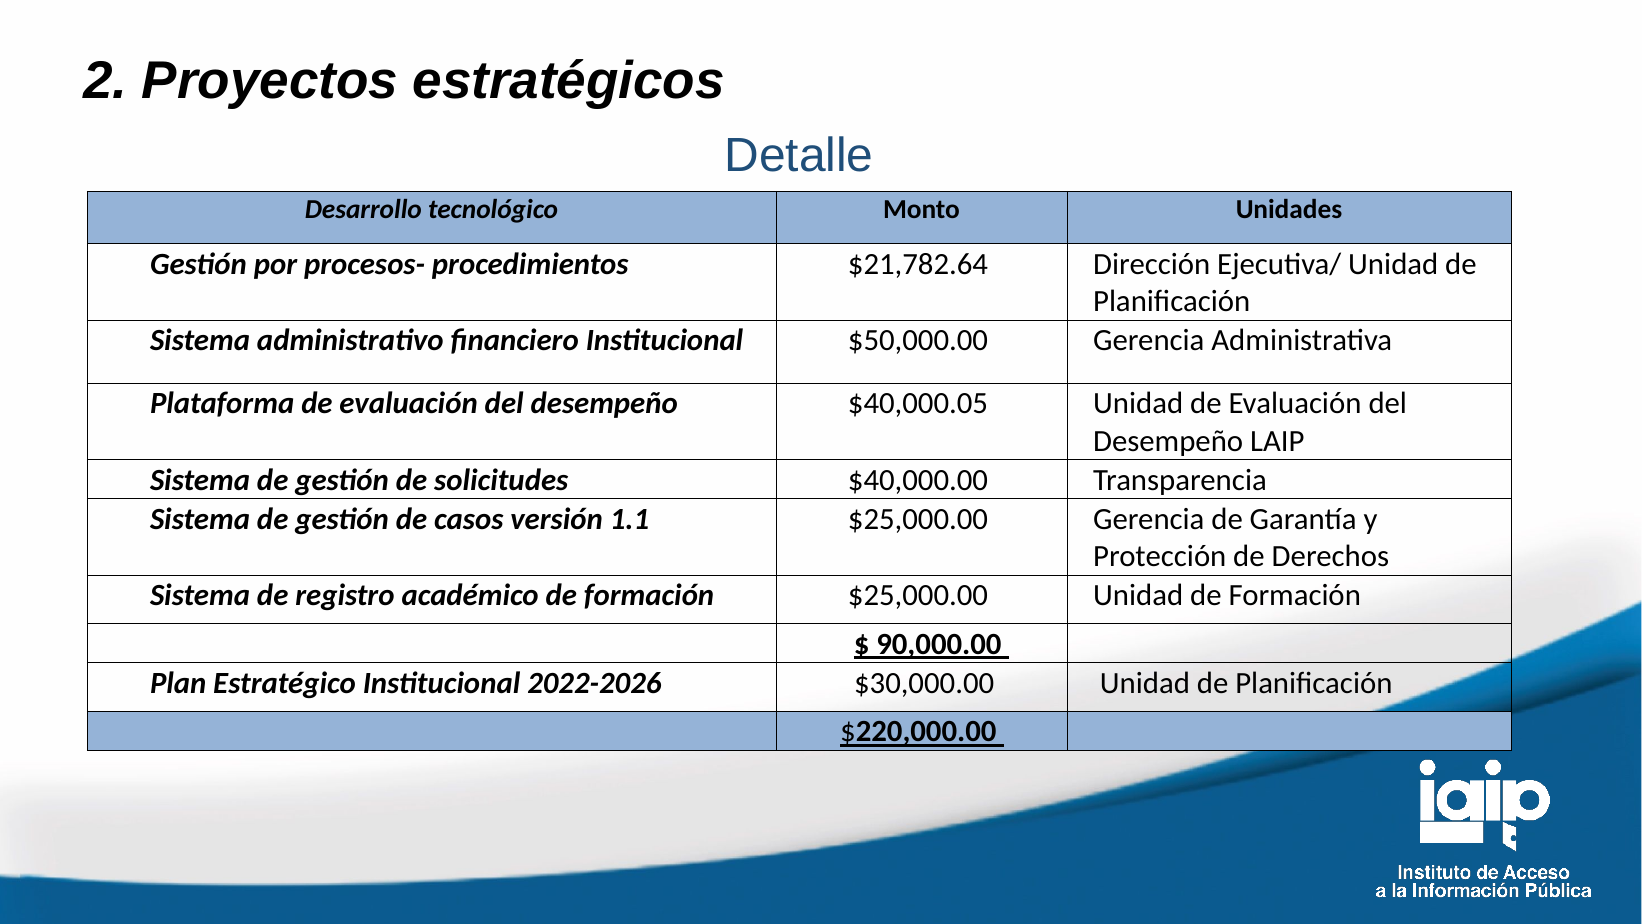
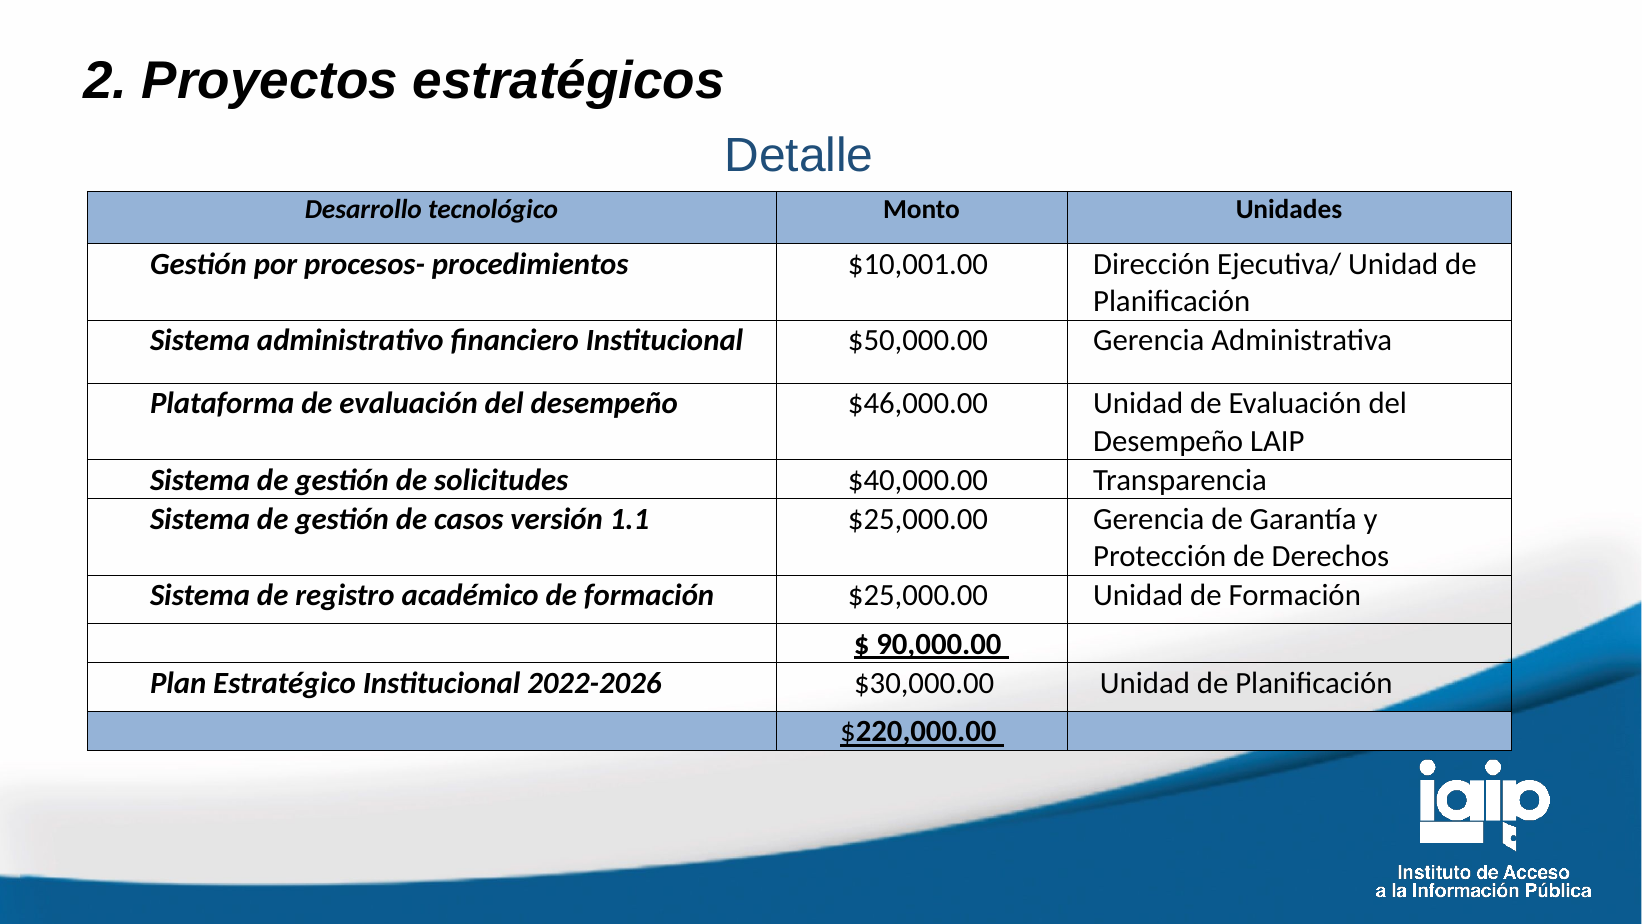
$21,782.64: $21,782.64 -> $10,001.00
$40,000.05: $40,000.05 -> $46,000.00
